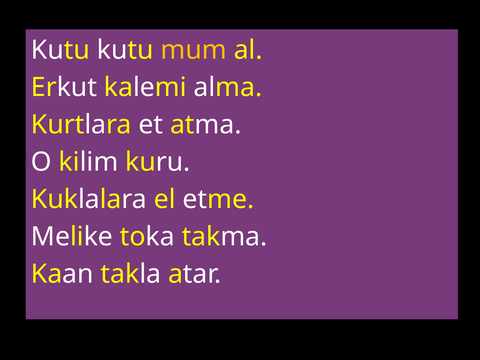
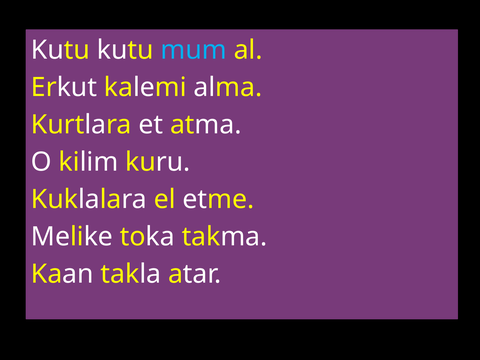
mum colour: yellow -> light blue
